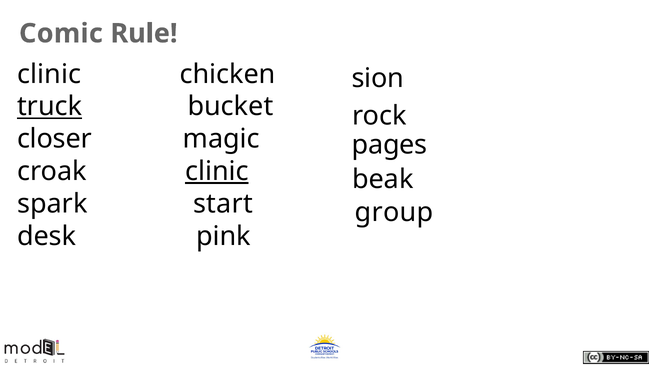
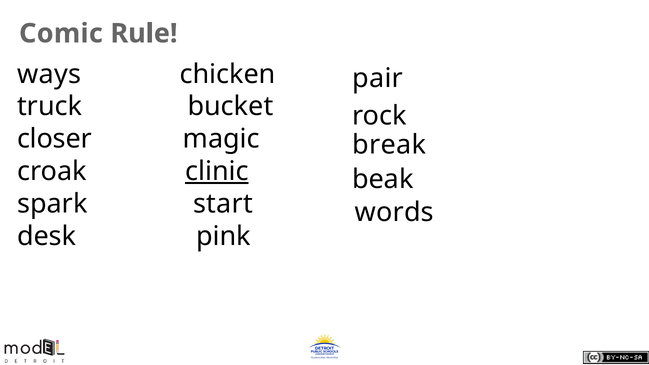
clinic at (49, 74): clinic -> ways
sion: sion -> pair
truck underline: present -> none
pages: pages -> break
group: group -> words
